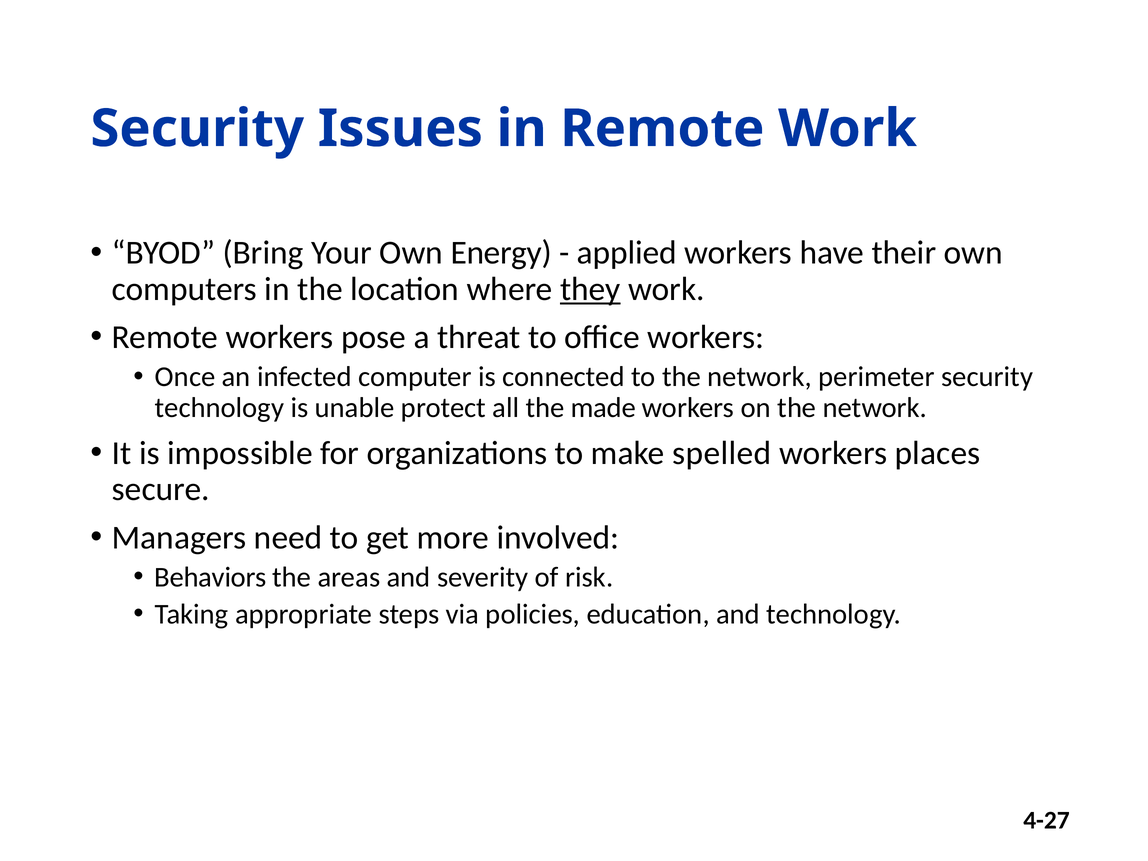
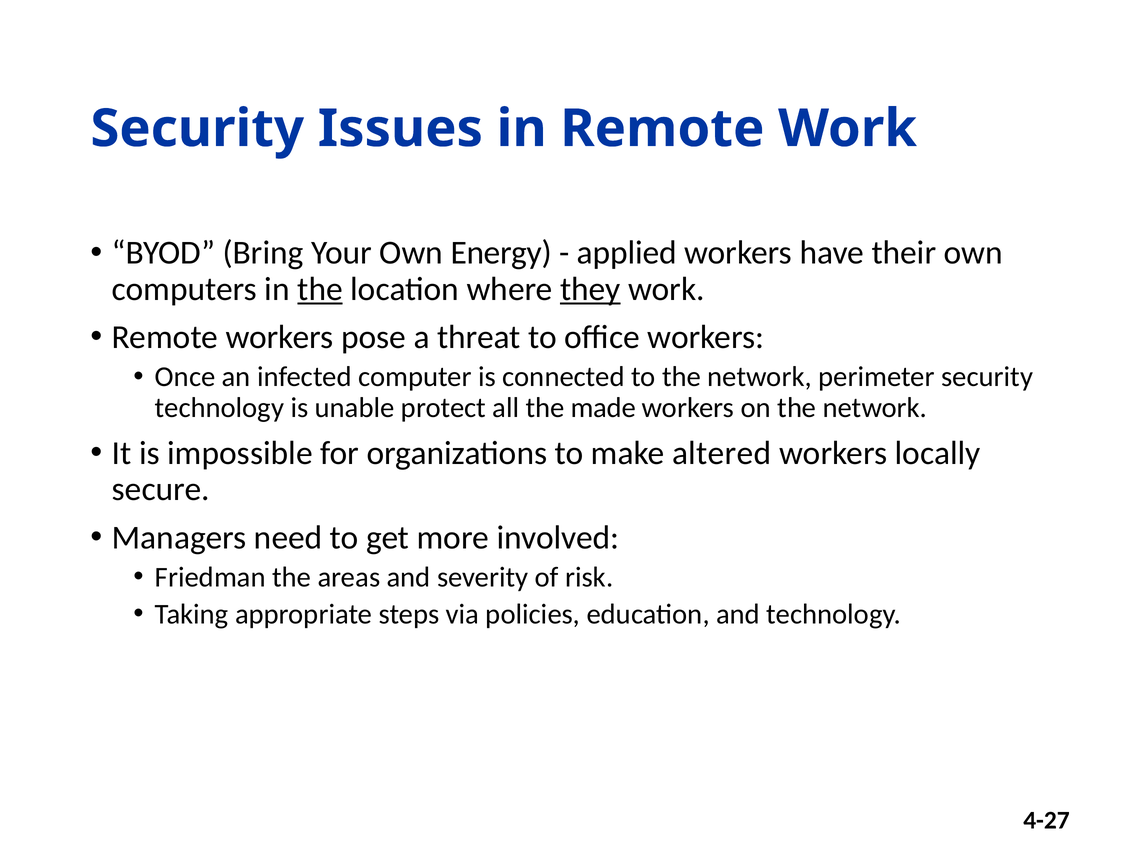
the at (320, 289) underline: none -> present
spelled: spelled -> altered
places: places -> locally
Behaviors: Behaviors -> Friedman
